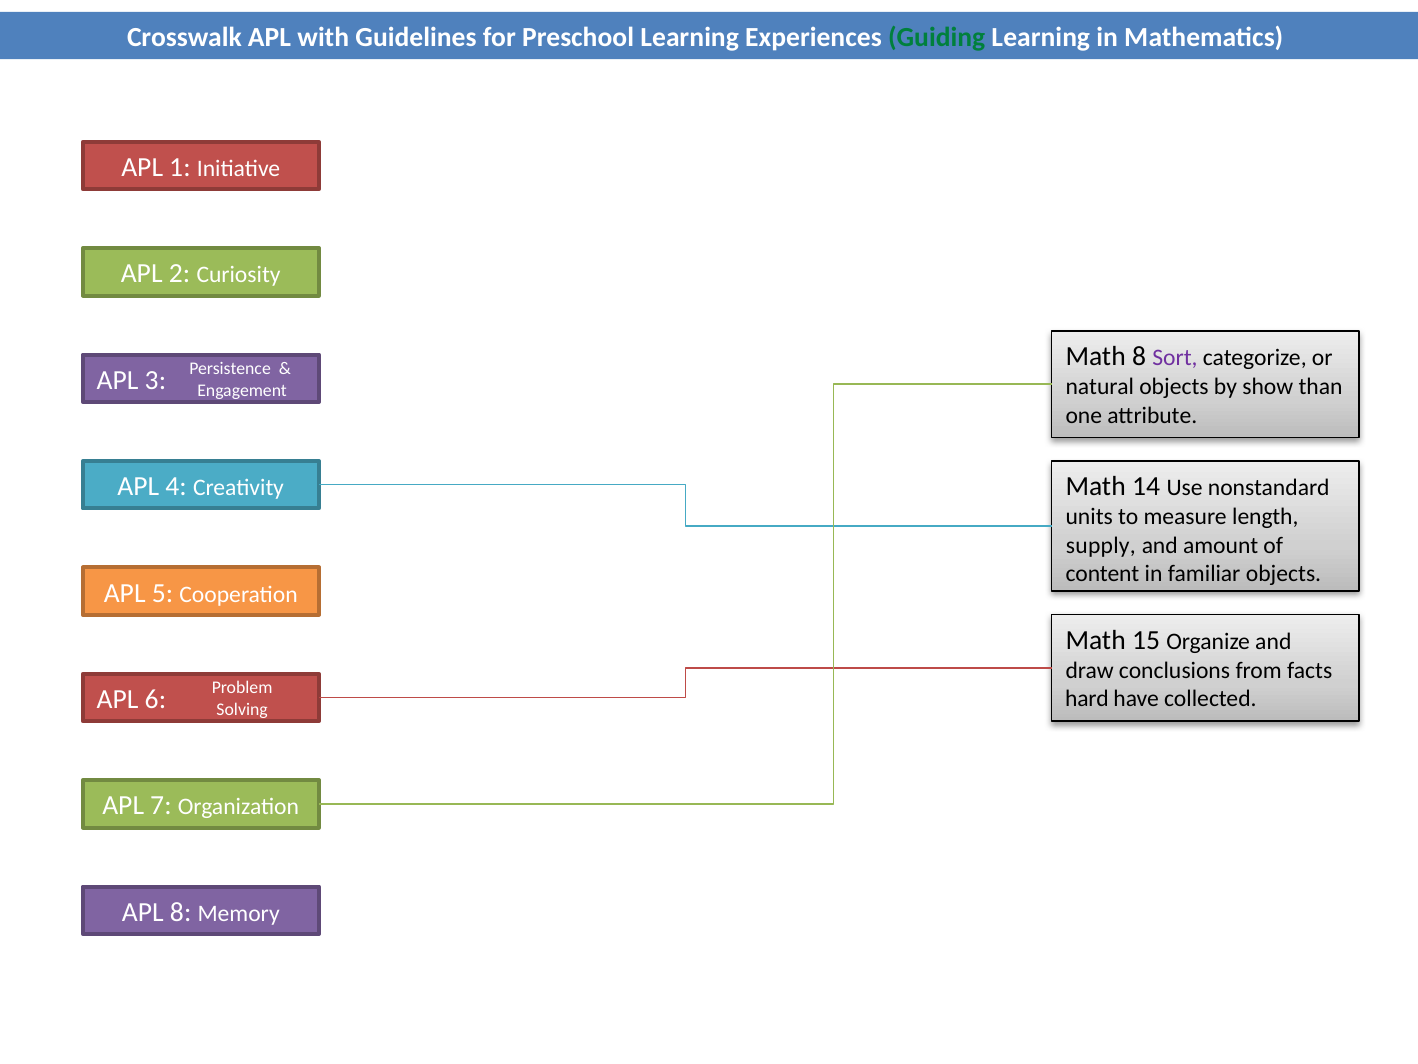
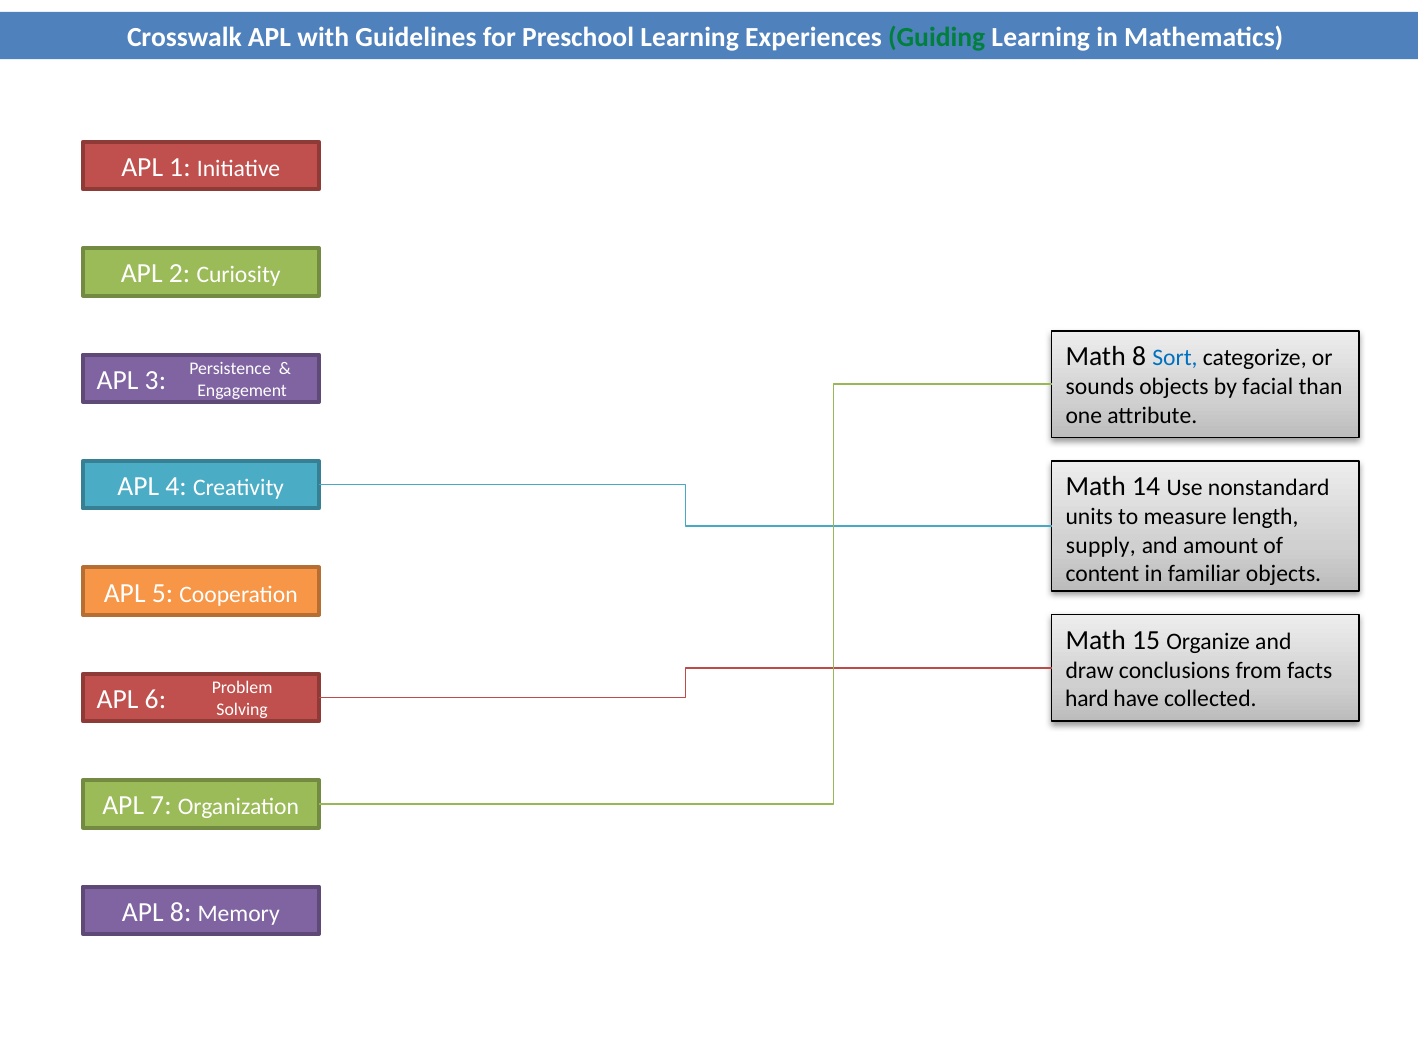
Sort colour: purple -> blue
natural: natural -> sounds
show: show -> facial
